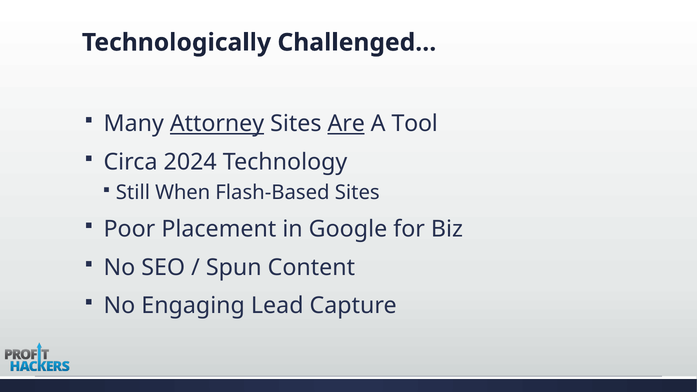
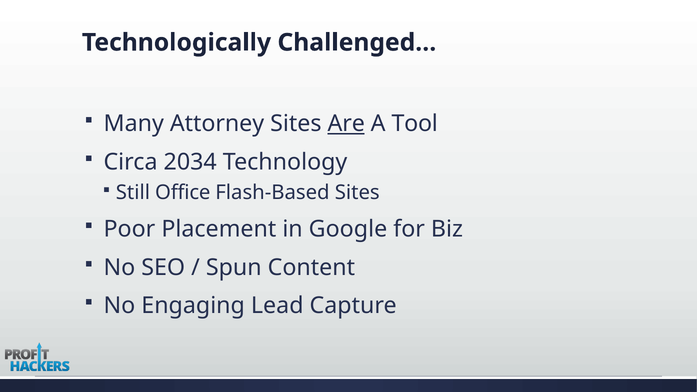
Attorney underline: present -> none
2024: 2024 -> 2034
When: When -> Office
